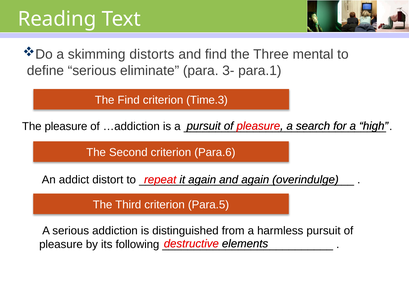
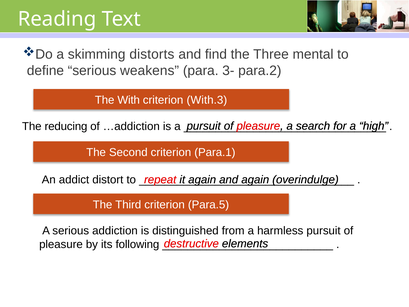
eliminate: eliminate -> weakens
para.1: para.1 -> para.2
The Find: Find -> With
Time.3: Time.3 -> With.3
The pleasure: pleasure -> reducing
Para.6: Para.6 -> Para.1
